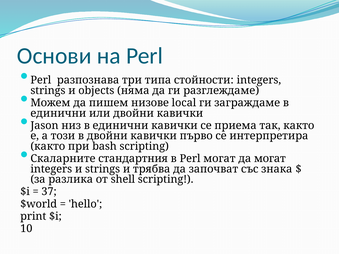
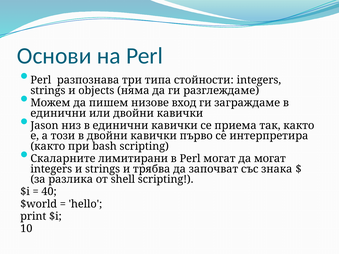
local: local -> вход
стандартния: стандартния -> лимитирани
37: 37 -> 40
